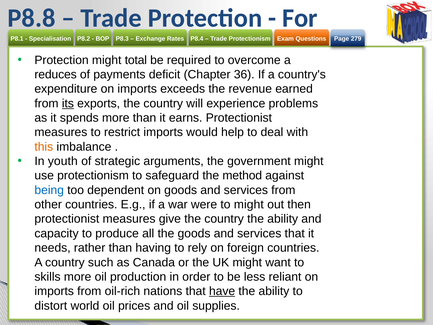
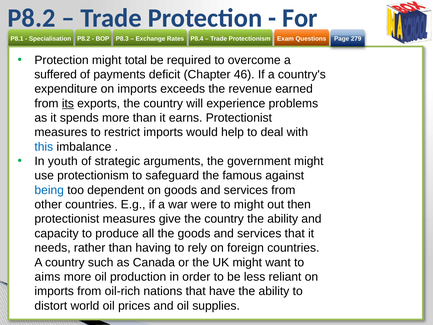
P8.8 at (32, 18): P8.8 -> P8.2
reduces: reduces -> suffered
36: 36 -> 46
this colour: orange -> blue
method: method -> famous
skills: skills -> aims
have underline: present -> none
